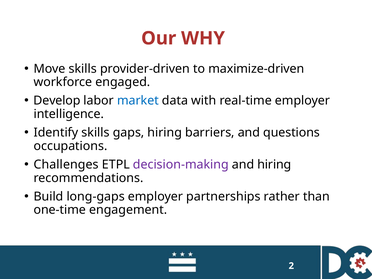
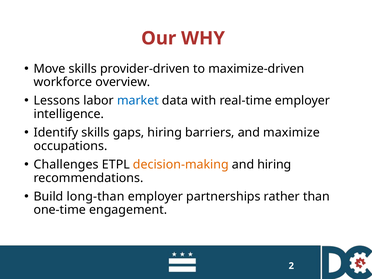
engaged: engaged -> overview
Develop: Develop -> Lessons
questions: questions -> maximize
decision-making colour: purple -> orange
long-gaps: long-gaps -> long-than
